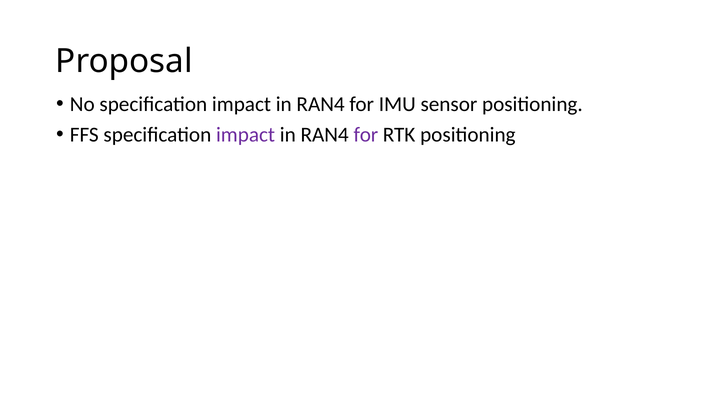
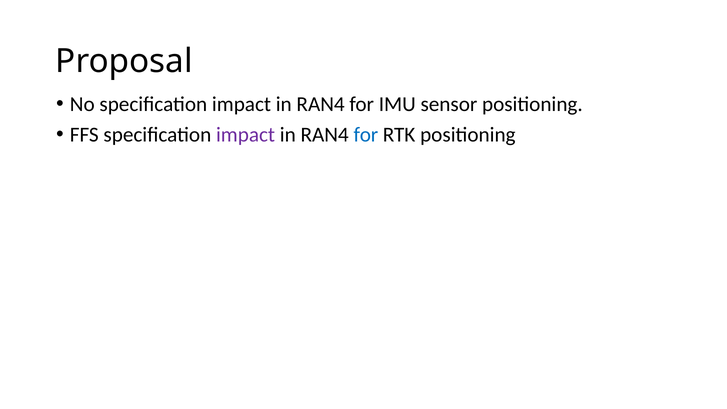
for at (366, 135) colour: purple -> blue
